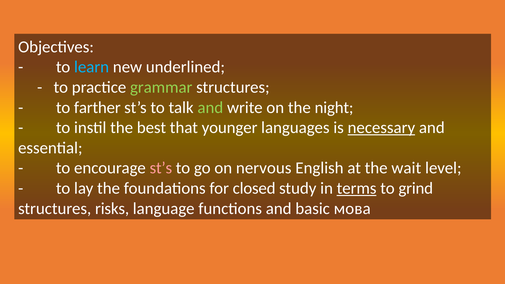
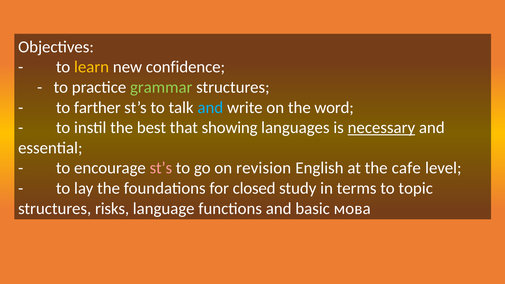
learn colour: light blue -> yellow
underlined: underlined -> confidence
and at (210, 108) colour: light green -> light blue
night: night -> word
younger: younger -> showing
nervous: nervous -> revision
wait: wait -> cafe
terms underline: present -> none
grind: grind -> topic
